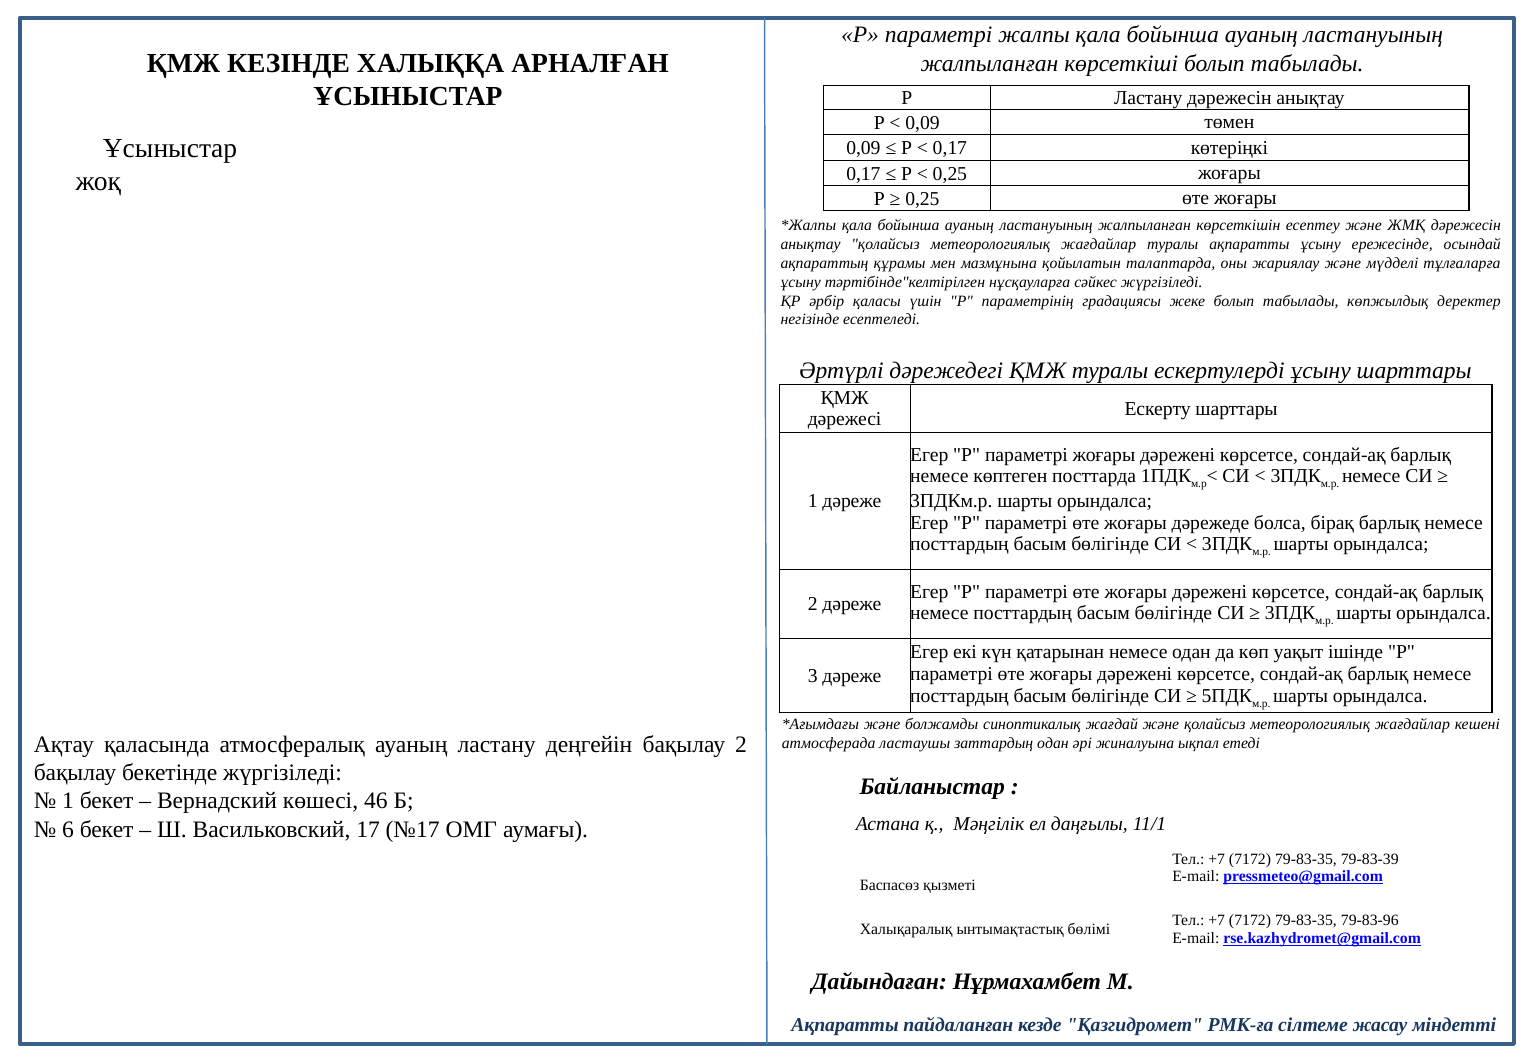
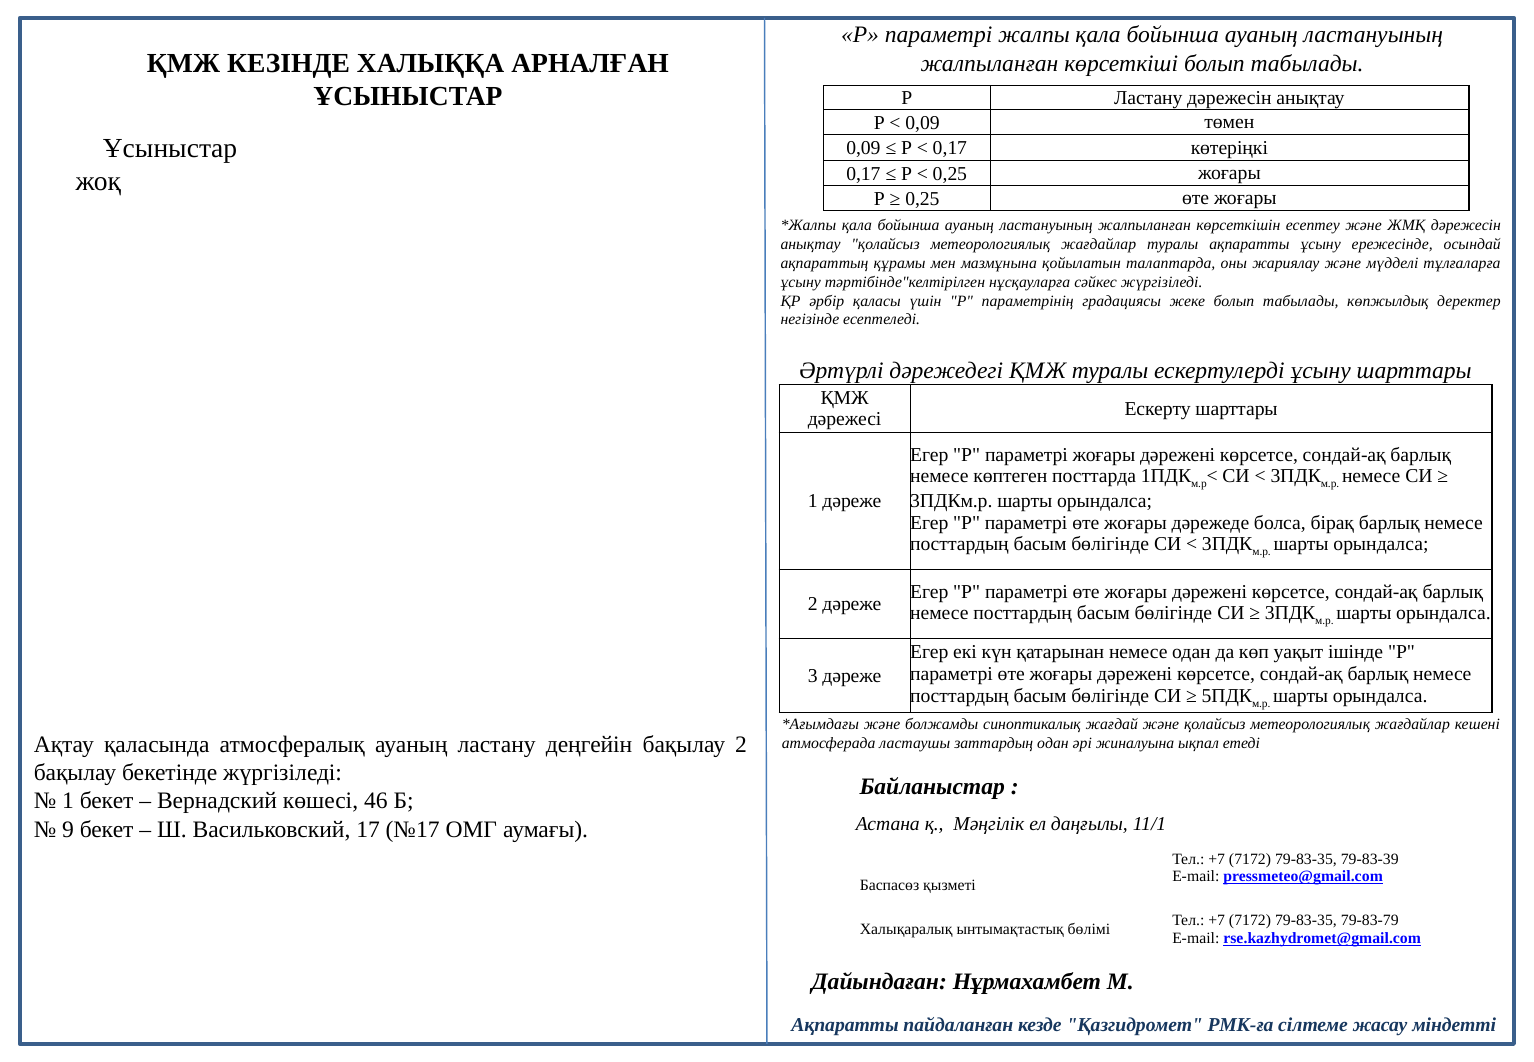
6: 6 -> 9
79-83-96: 79-83-96 -> 79-83-79
